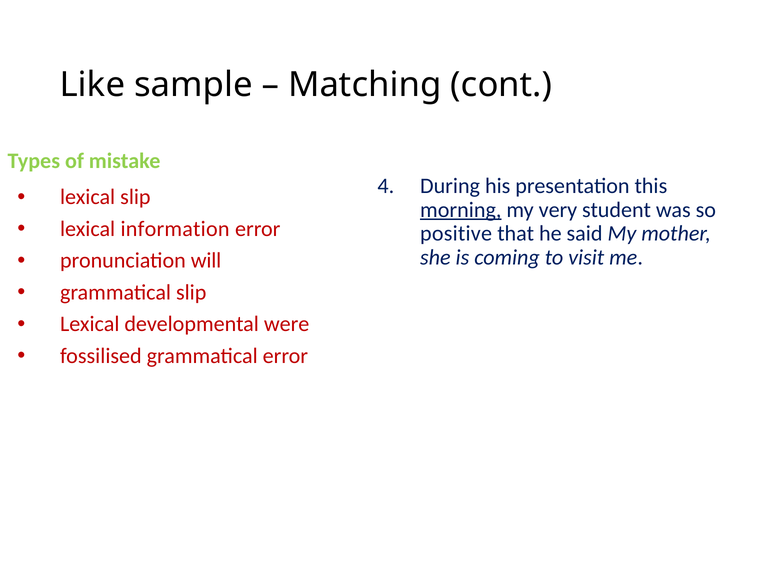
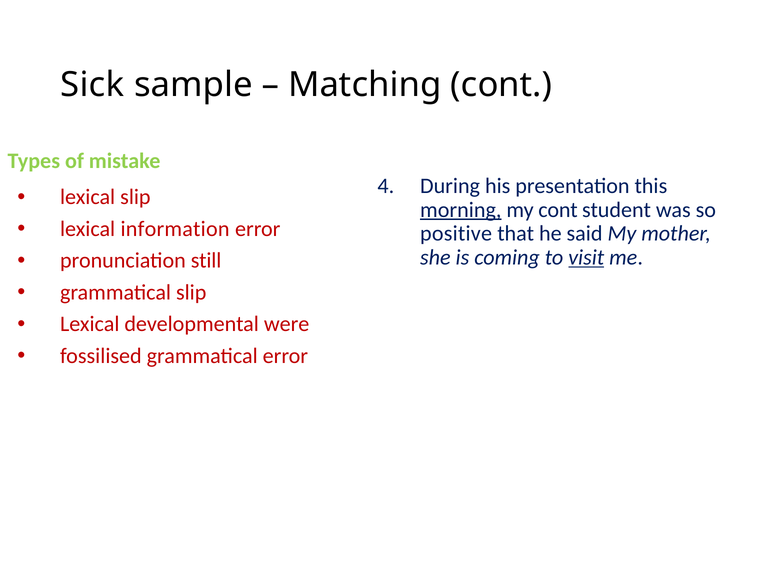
Like: Like -> Sick
my very: very -> cont
visit underline: none -> present
will: will -> still
